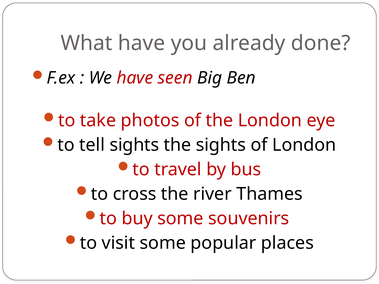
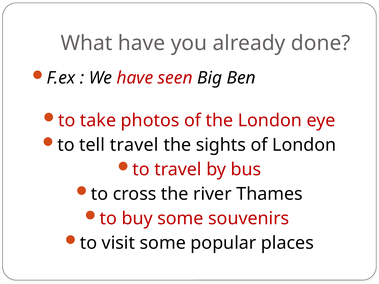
tell sights: sights -> travel
